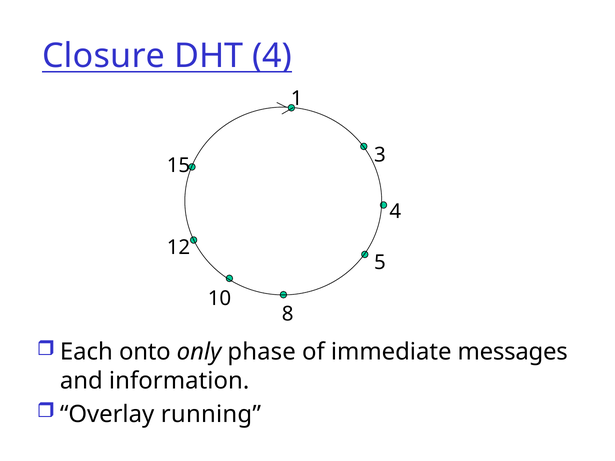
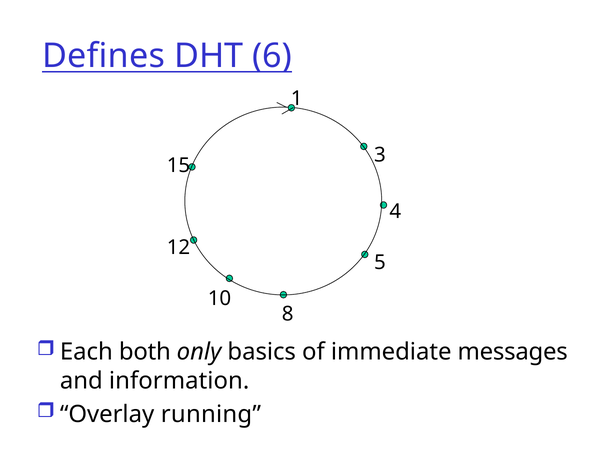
Closure: Closure -> Defines
DHT 4: 4 -> 6
onto: onto -> both
phase: phase -> basics
